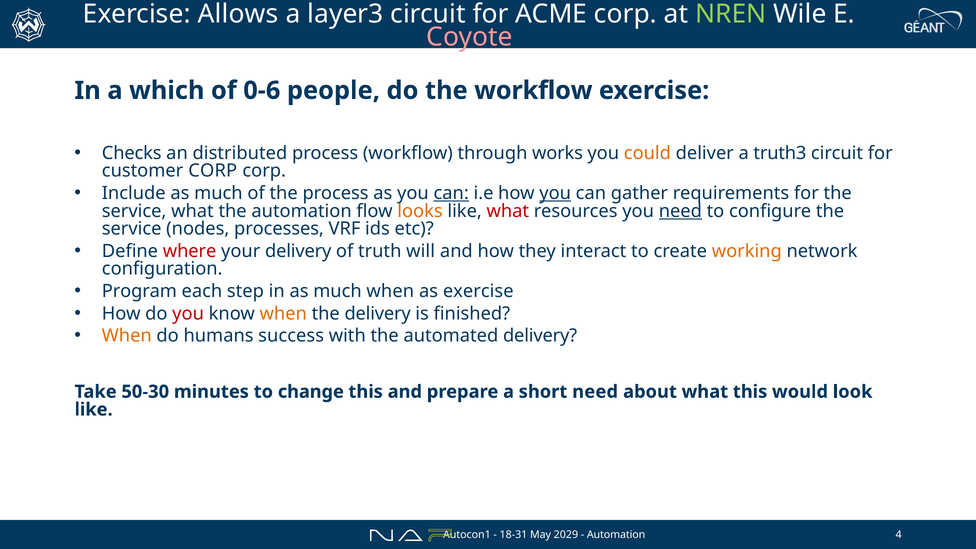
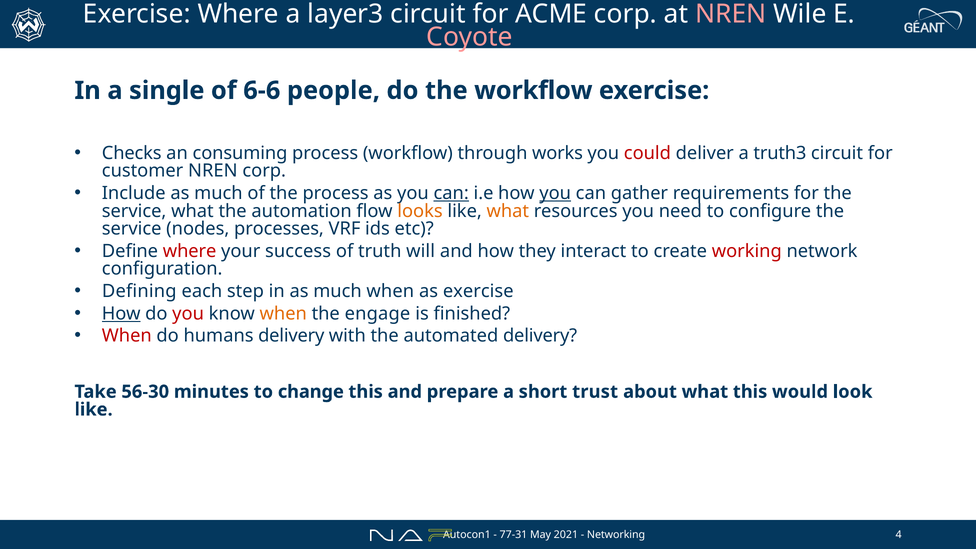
Exercise Allows: Allows -> Where
NREN at (731, 14) colour: light green -> pink
which: which -> single
0-6: 0-6 -> 6-6
distributed: distributed -> consuming
could colour: orange -> red
customer CORP: CORP -> NREN
what at (508, 211) colour: red -> orange
need at (680, 211) underline: present -> none
your delivery: delivery -> success
working colour: orange -> red
Program: Program -> Defining
How at (121, 314) underline: none -> present
the delivery: delivery -> engage
When at (127, 336) colour: orange -> red
humans success: success -> delivery
50-30: 50-30 -> 56-30
short need: need -> trust
18-31: 18-31 -> 77-31
2029: 2029 -> 2021
Automation at (616, 535): Automation -> Networking
